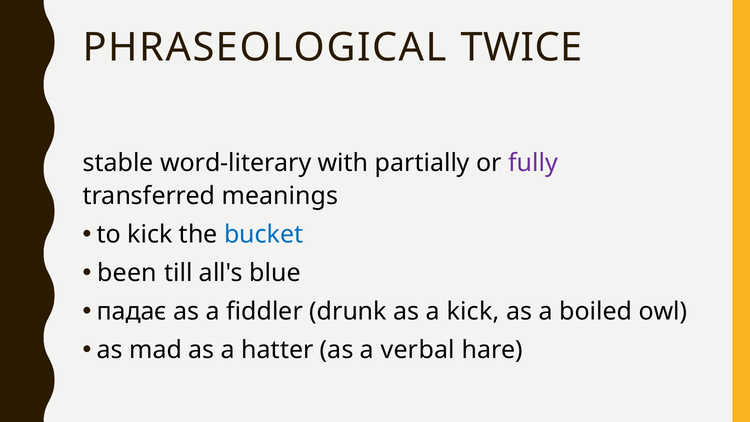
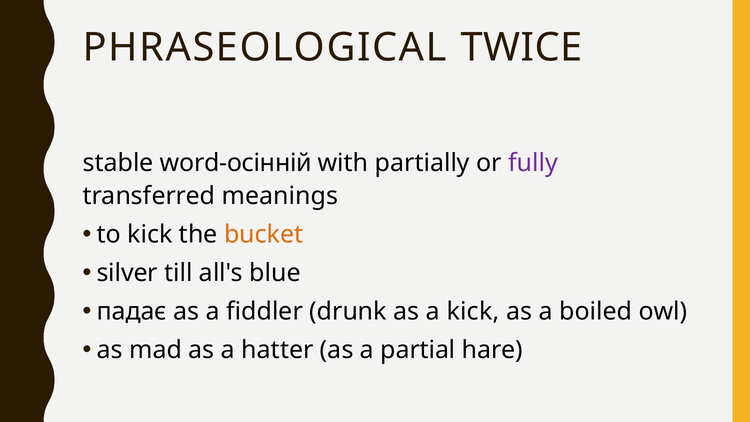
word-literary: word-literary -> word-осінній
bucket colour: blue -> orange
been: been -> silver
verbal: verbal -> partial
